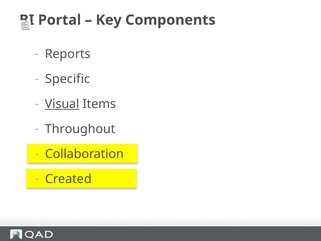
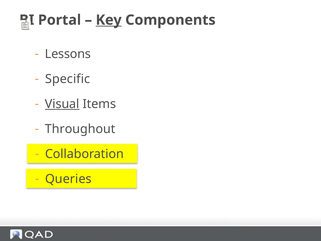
Key underline: none -> present
Reports: Reports -> Lessons
Created: Created -> Queries
